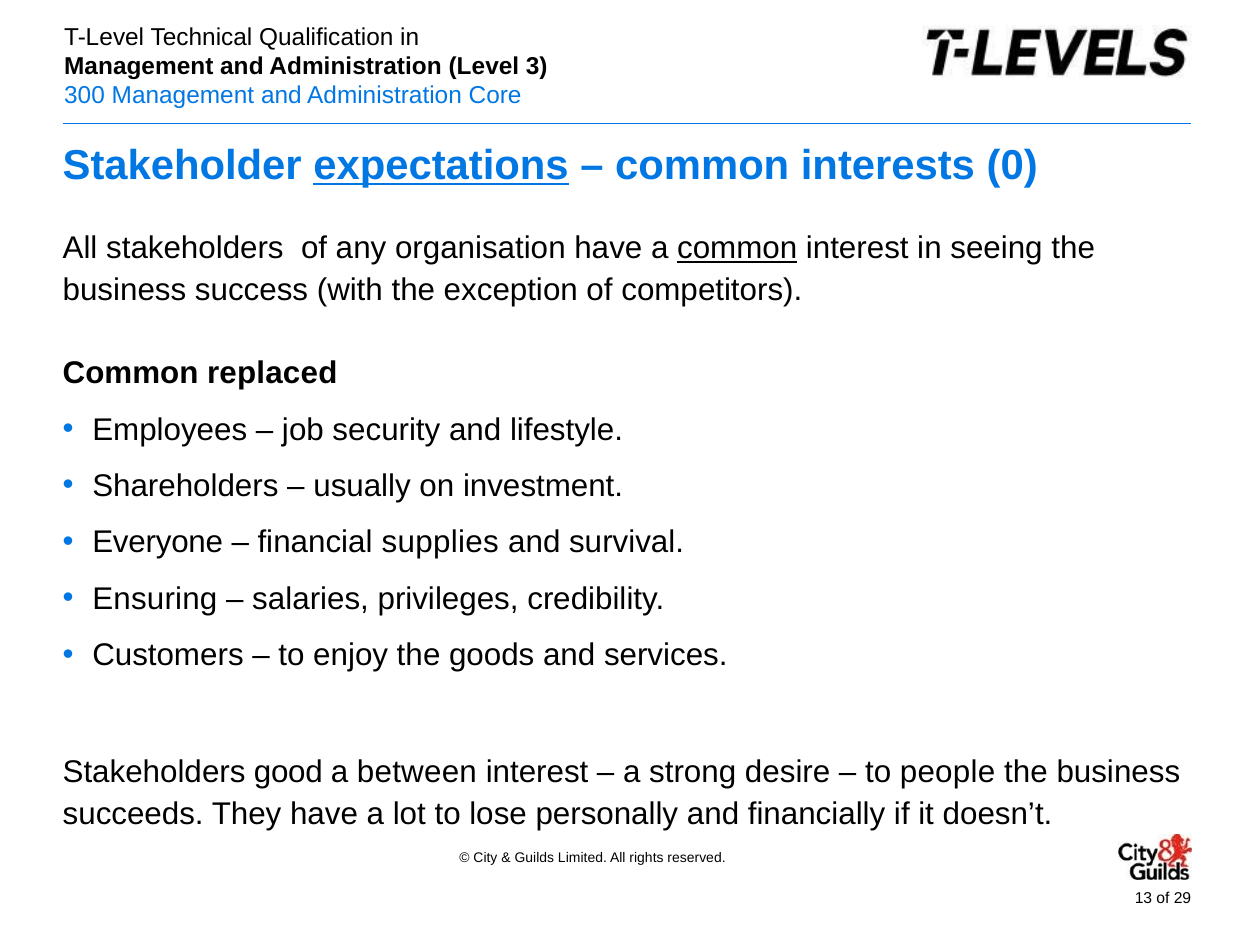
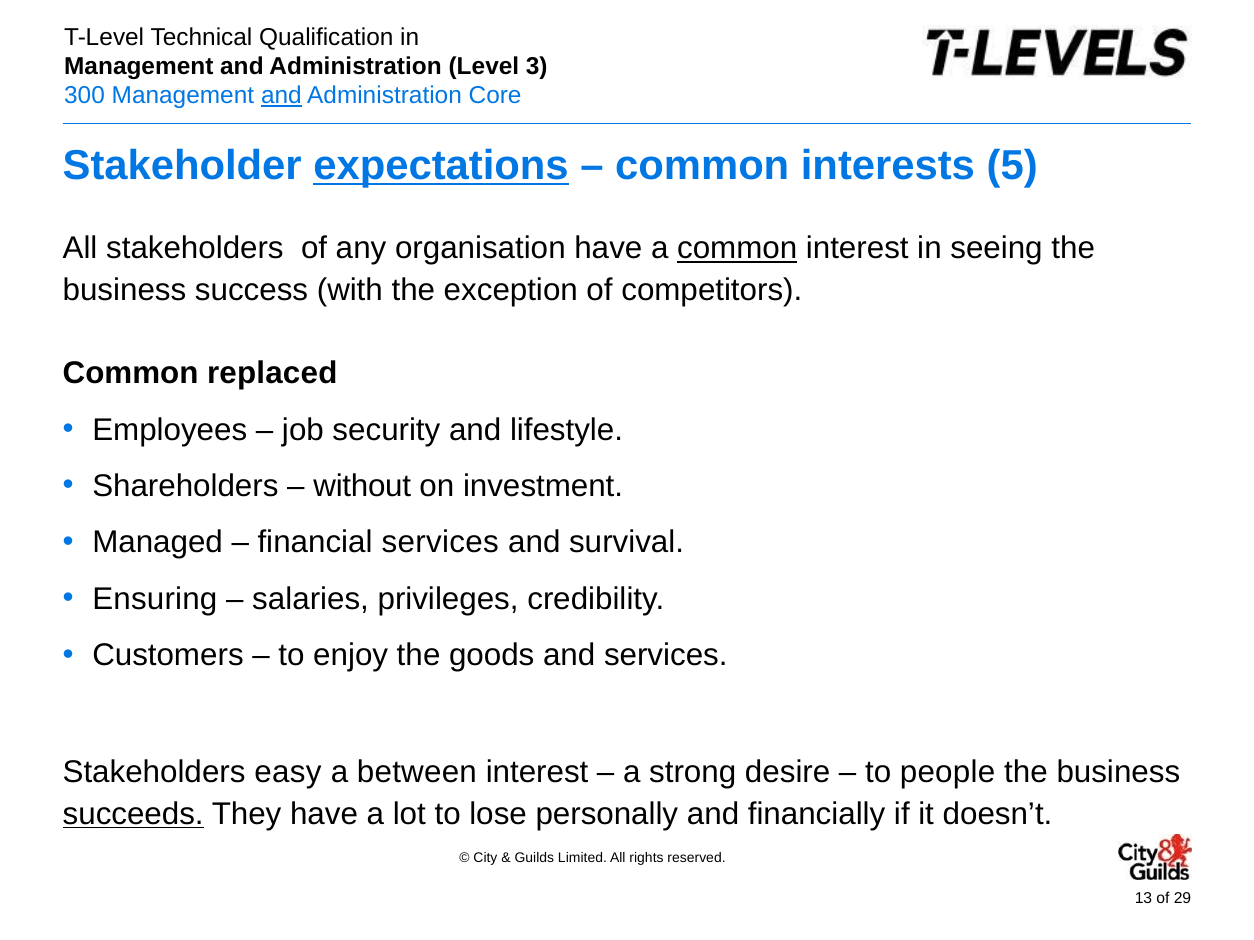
and at (281, 96) underline: none -> present
0: 0 -> 5
usually: usually -> without
Everyone: Everyone -> Managed
financial supplies: supplies -> services
good: good -> easy
succeeds underline: none -> present
